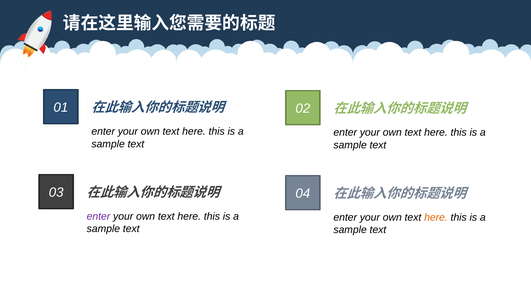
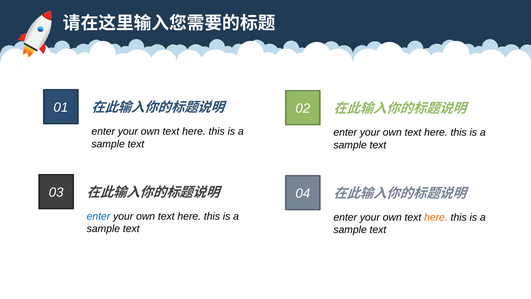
enter at (98, 216) colour: purple -> blue
